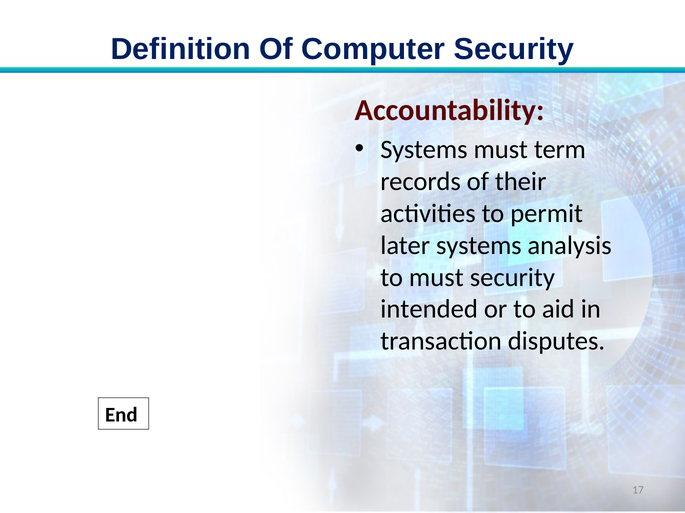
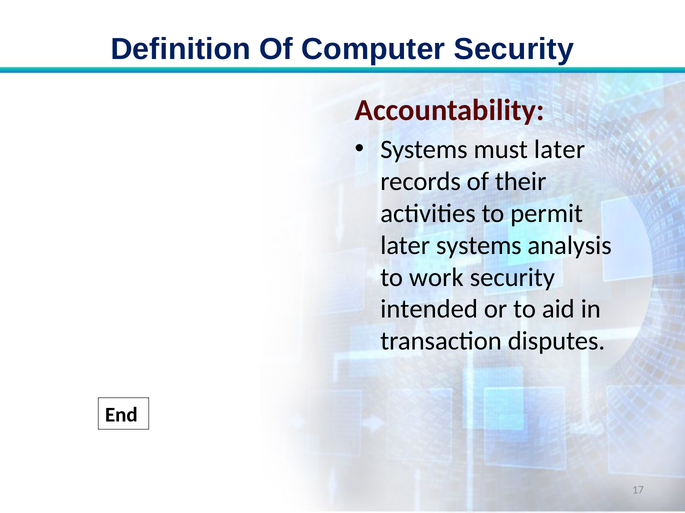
must term: term -> later
to must: must -> work
